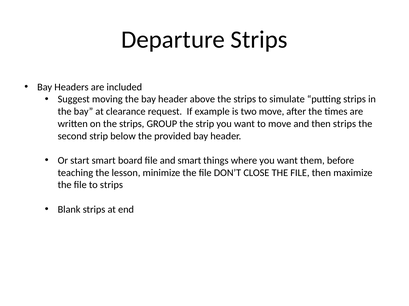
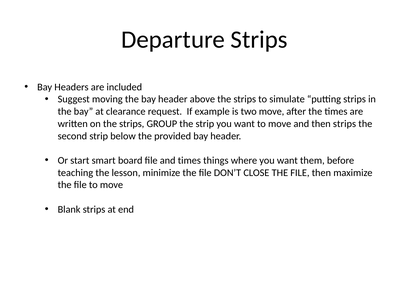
and smart: smart -> times
file to strips: strips -> move
